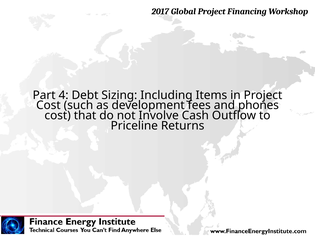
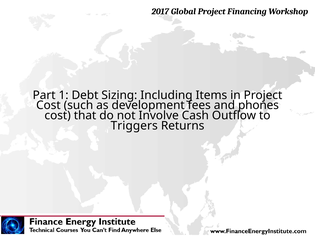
4: 4 -> 1
Priceline: Priceline -> Triggers
